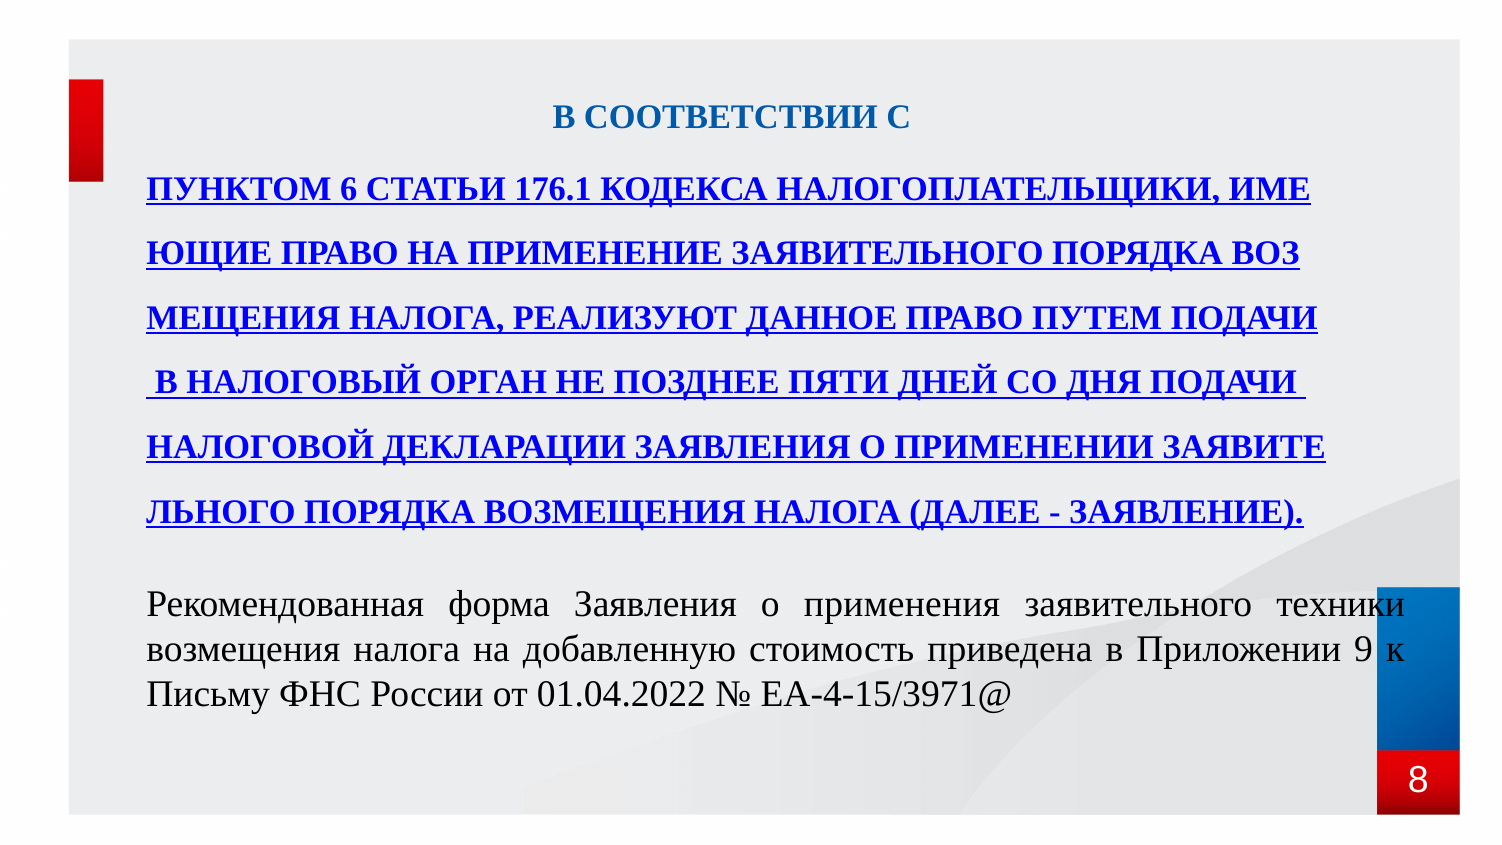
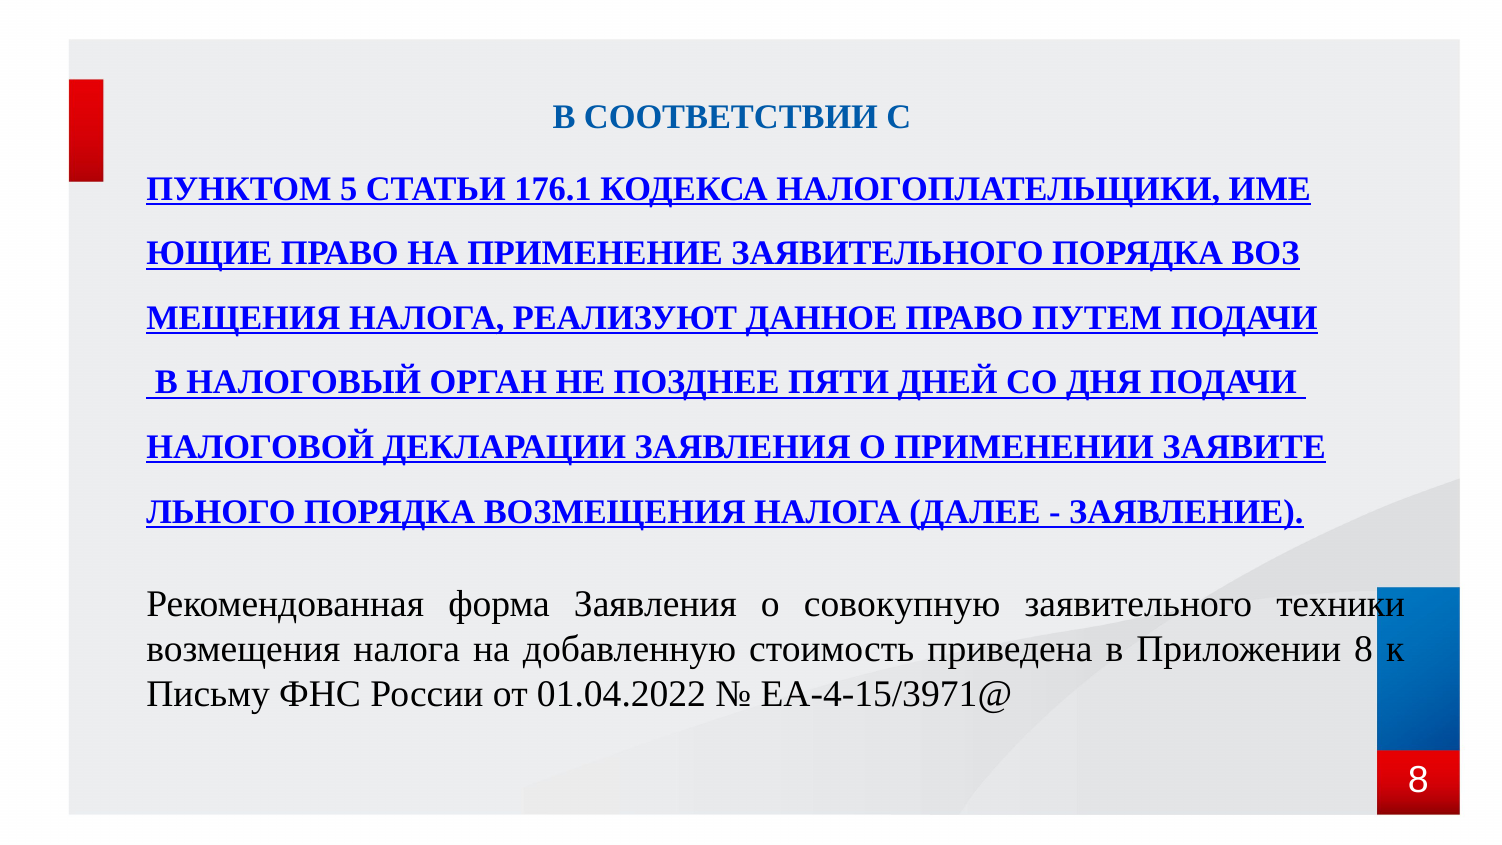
6: 6 -> 5
применения: применения -> совокупную
Приложении 9: 9 -> 8
